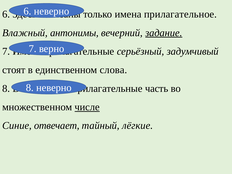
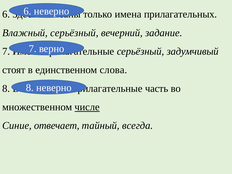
прилагательное: прилагательное -> прилагательных
Влажный антонимы: антонимы -> серьёзный
задание underline: present -> none
лёгкие: лёгкие -> всегда
